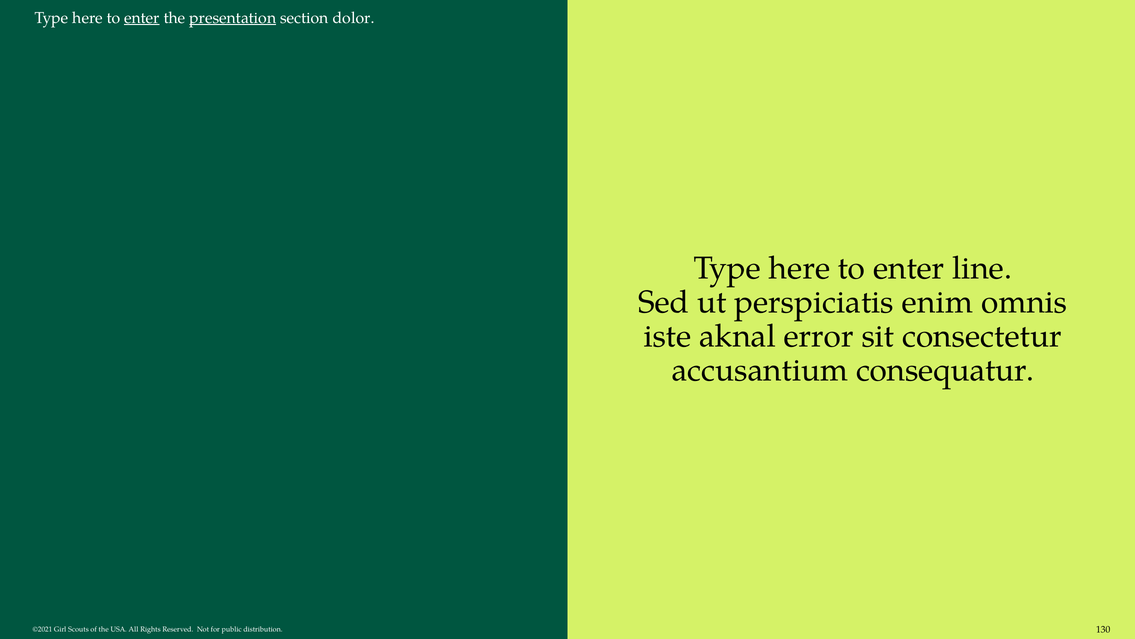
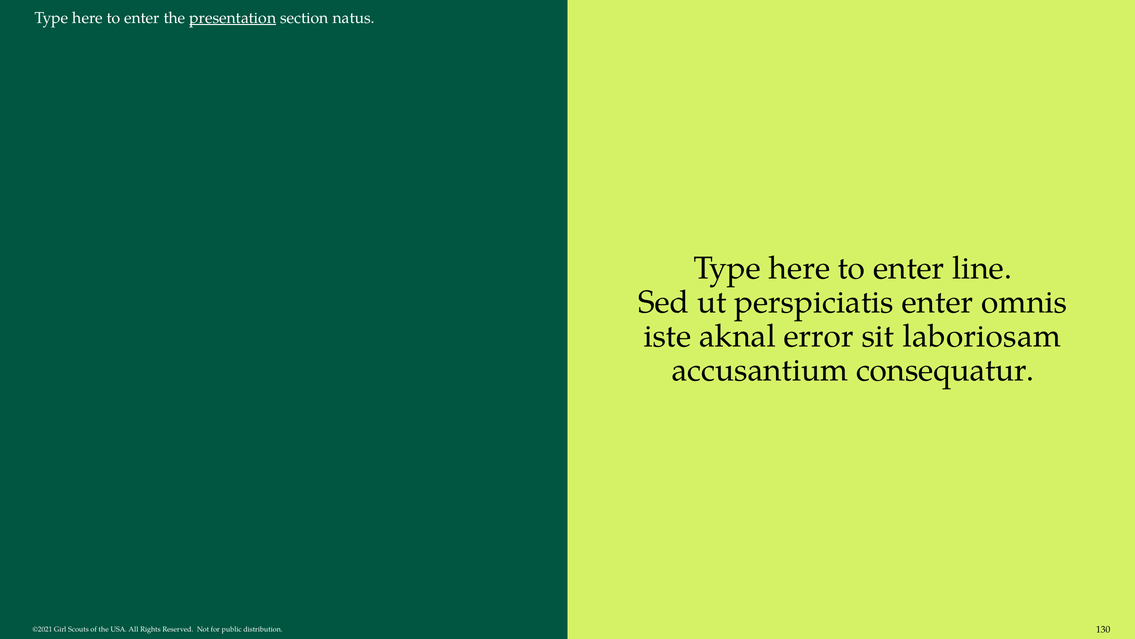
enter at (142, 18) underline: present -> none
dolor: dolor -> natus
perspiciatis enim: enim -> enter
consectetur: consectetur -> laboriosam
